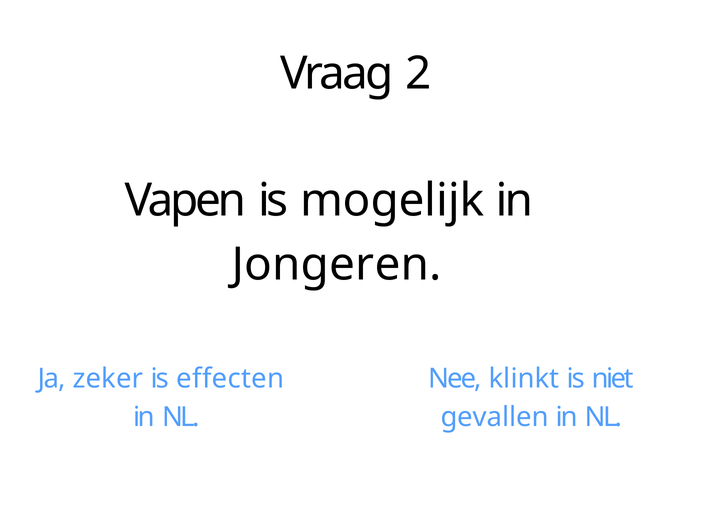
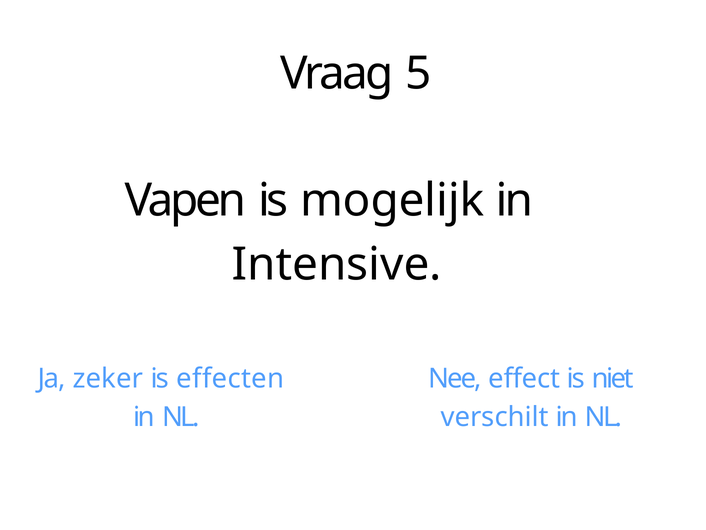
2: 2 -> 5
Jongeren: Jongeren -> Intensive
klinkt: klinkt -> effect
gevallen: gevallen -> verschilt
